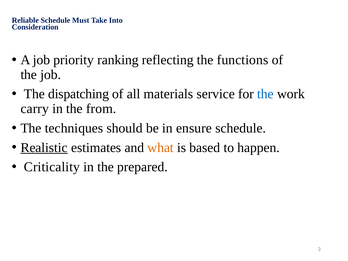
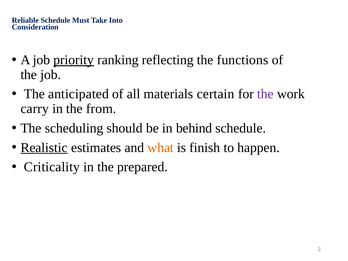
priority underline: none -> present
dispatching: dispatching -> anticipated
service: service -> certain
the at (265, 94) colour: blue -> purple
techniques: techniques -> scheduling
ensure: ensure -> behind
based: based -> finish
